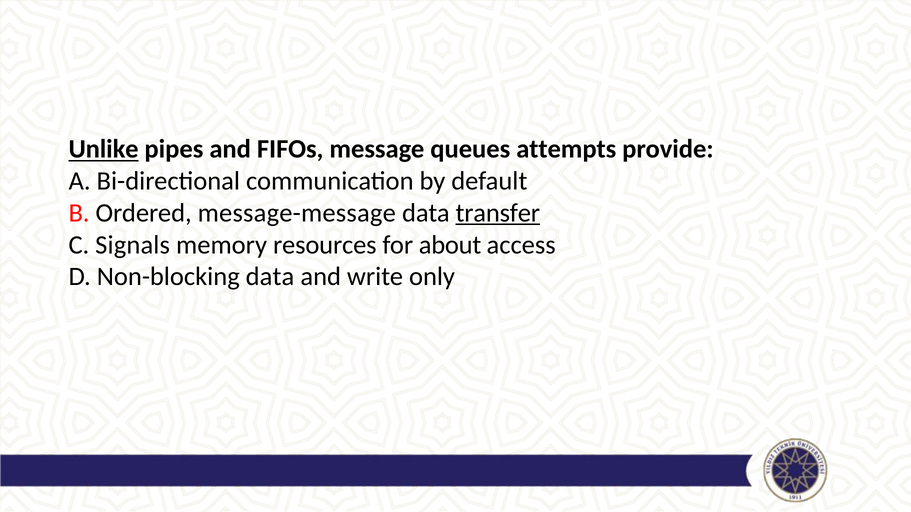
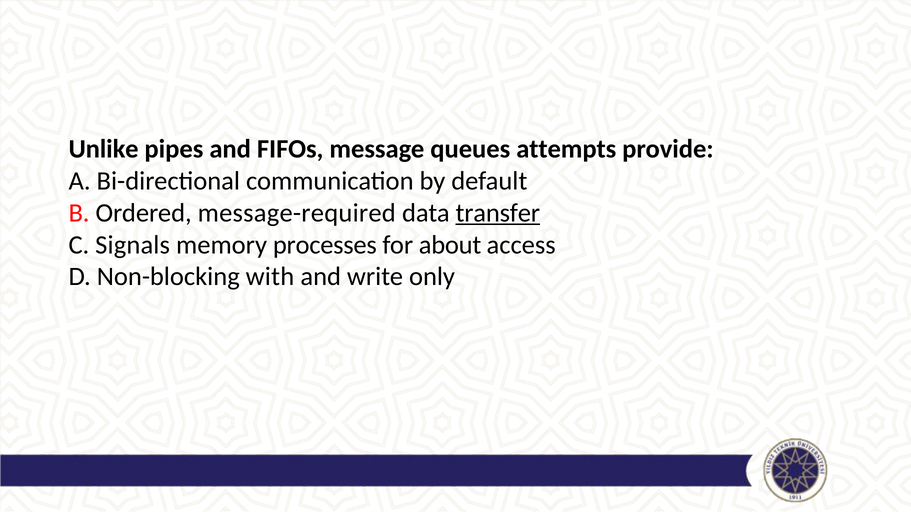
Unlike underline: present -> none
message-message: message-message -> message-required
resources: resources -> processes
Non-blocking data: data -> with
